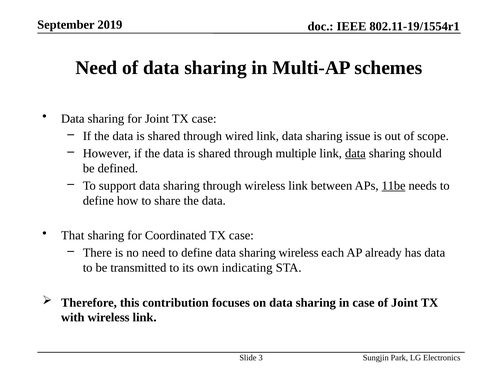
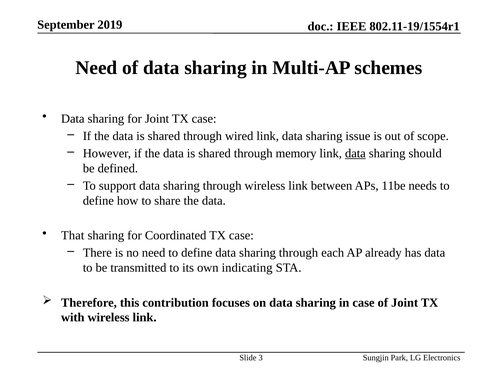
multiple: multiple -> memory
11be underline: present -> none
define data sharing wireless: wireless -> through
